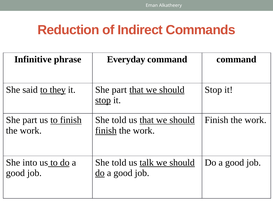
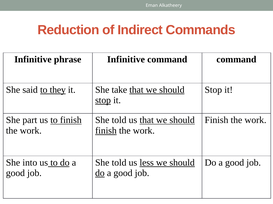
phrase Everyday: Everyday -> Infinitive
part at (119, 90): part -> take
talk: talk -> less
